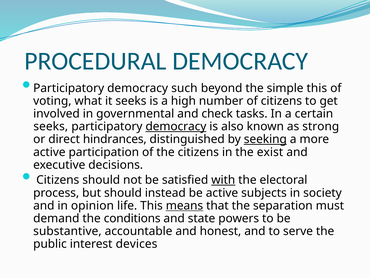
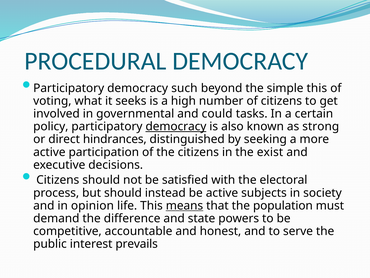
check: check -> could
seeks at (51, 126): seeks -> policy
seeking underline: present -> none
with underline: present -> none
separation: separation -> population
conditions: conditions -> difference
substantive: substantive -> competitive
devices: devices -> prevails
